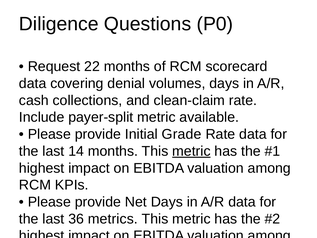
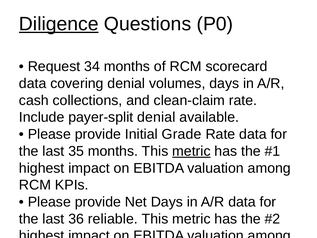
Diligence underline: none -> present
22: 22 -> 34
payer-split metric: metric -> denial
14: 14 -> 35
metrics: metrics -> reliable
